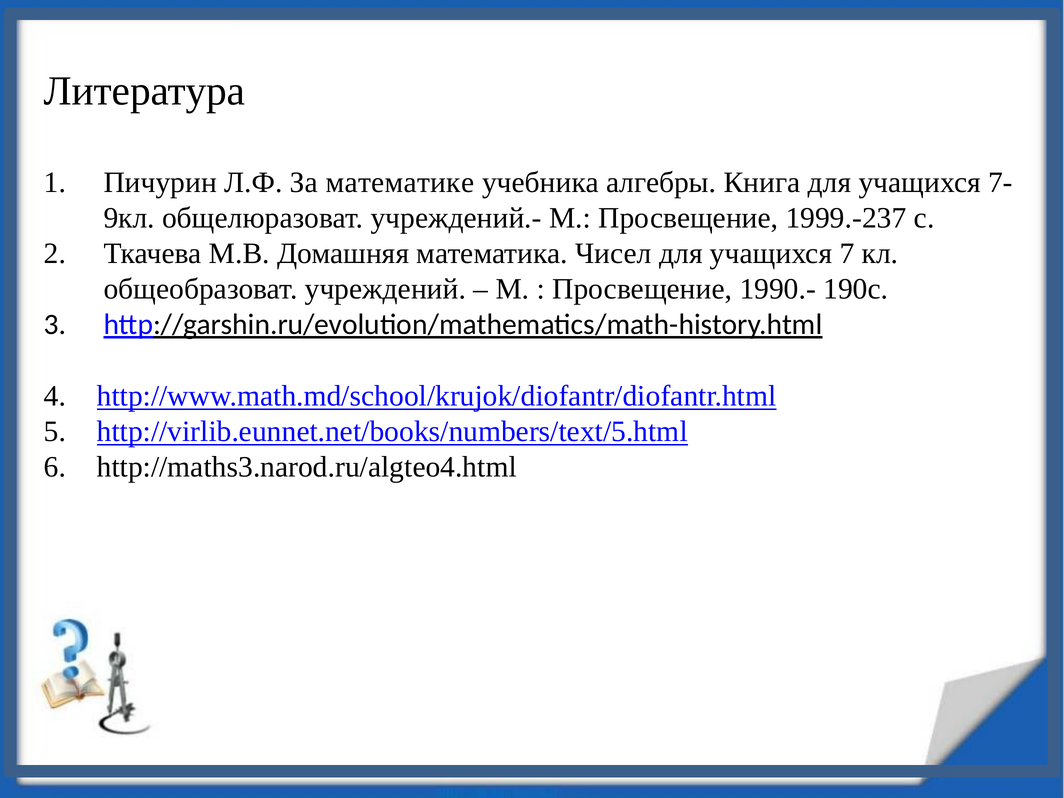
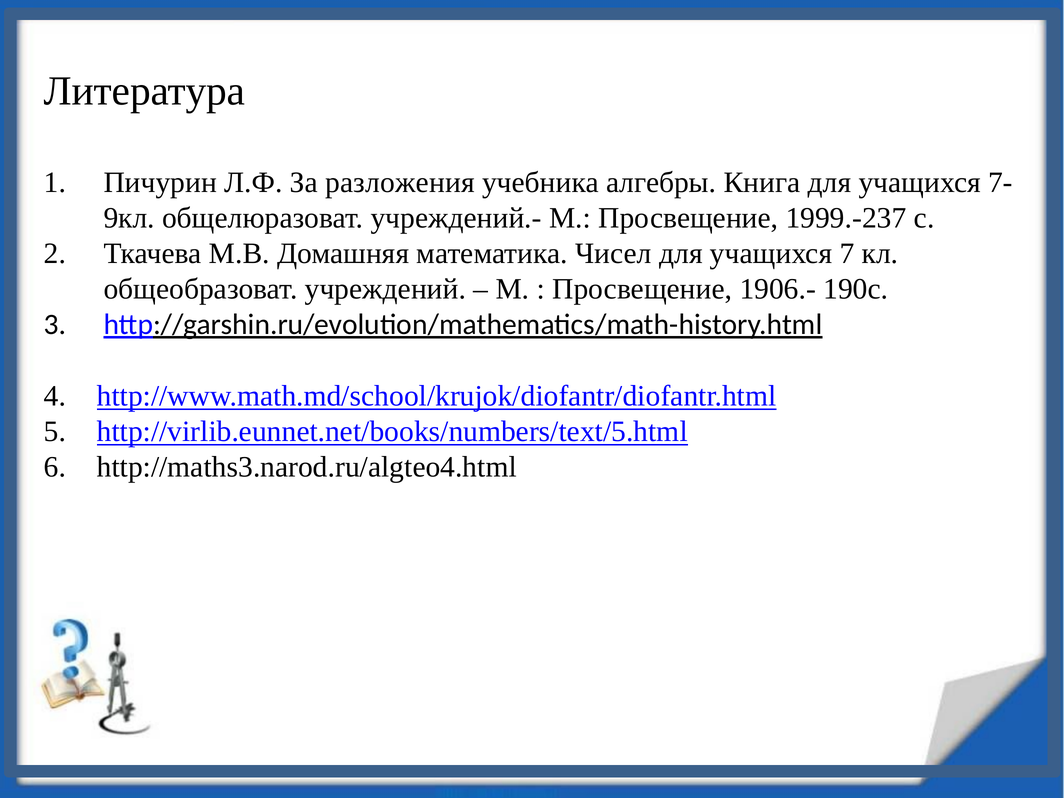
математике: математике -> разложения
1990.-: 1990.- -> 1906.-
